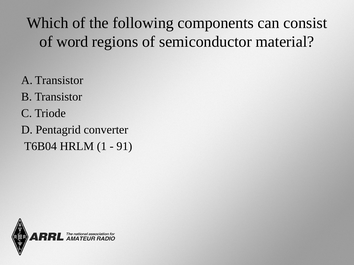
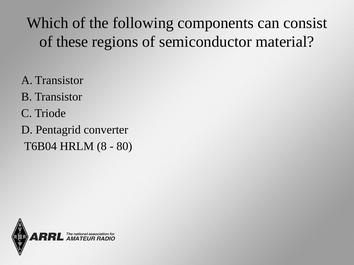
word: word -> these
1: 1 -> 8
91: 91 -> 80
